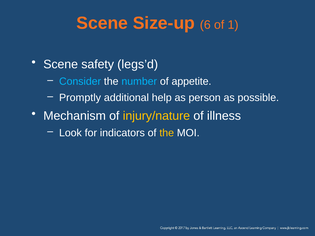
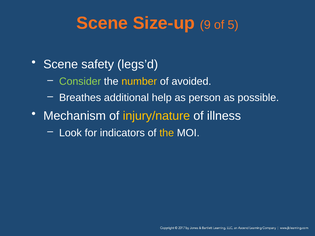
6: 6 -> 9
1: 1 -> 5
Consider colour: light blue -> light green
number colour: light blue -> yellow
appetite: appetite -> avoided
Promptly: Promptly -> Breathes
